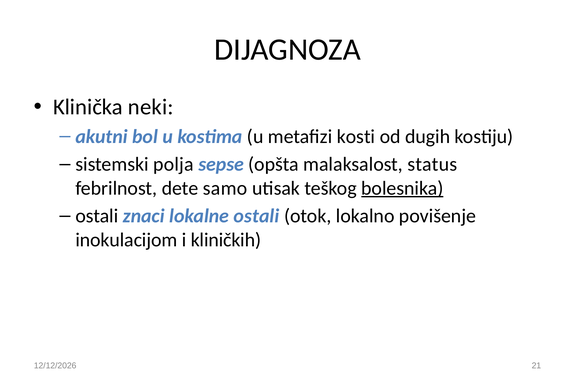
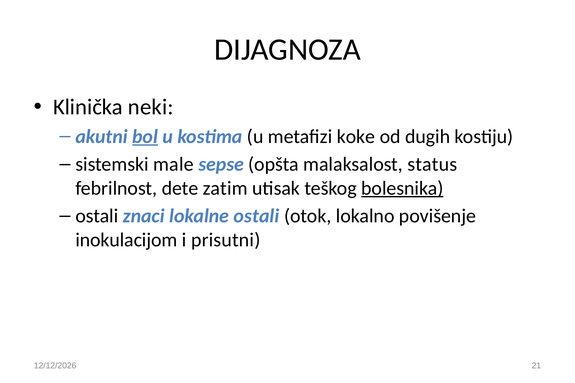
bol underline: none -> present
kosti: kosti -> koke
polja: polja -> male
samo: samo -> zatim
kliničkih: kliničkih -> prisutni
